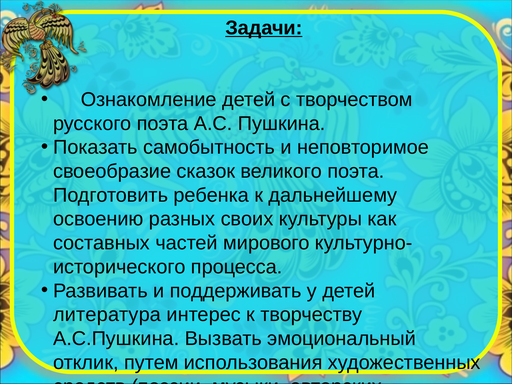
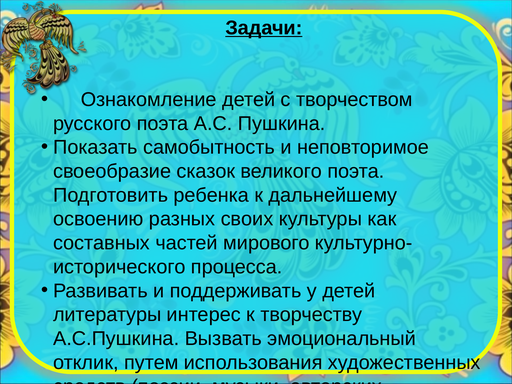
литература: литература -> литературы
